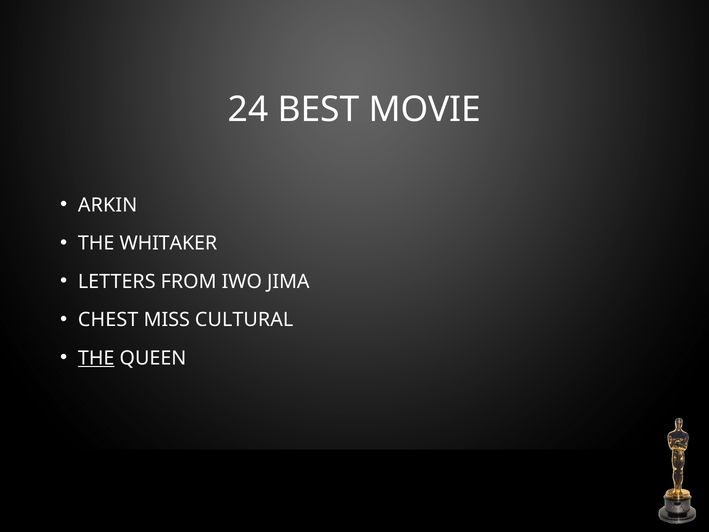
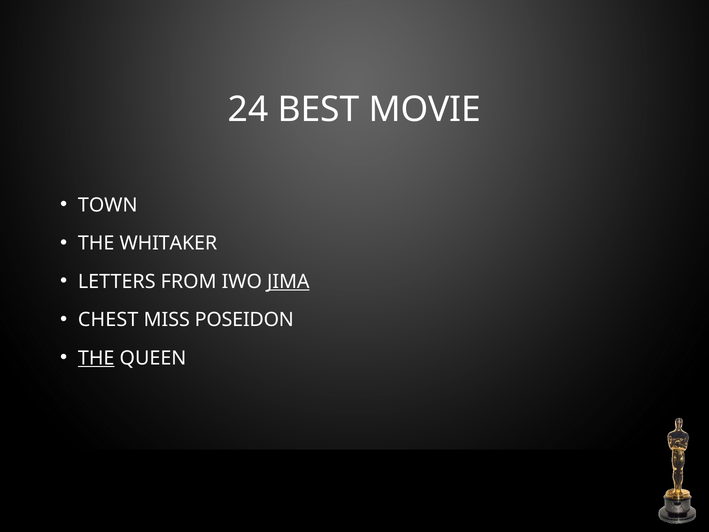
ARKIN: ARKIN -> TOWN
JIMA underline: none -> present
CULTURAL: CULTURAL -> POSEIDON
